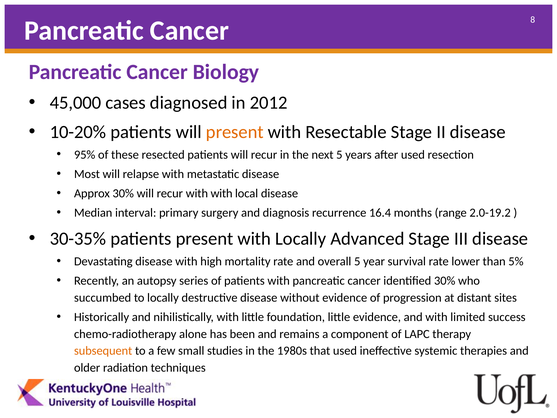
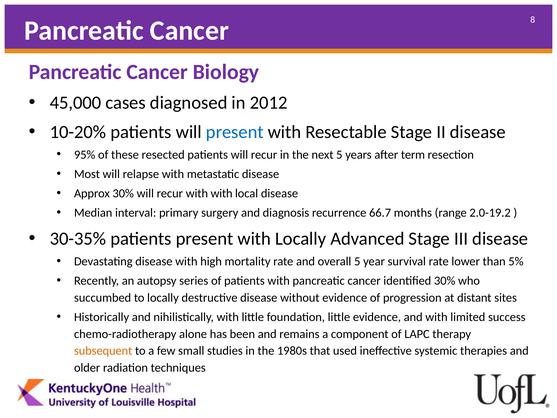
present at (235, 132) colour: orange -> blue
after used: used -> term
16.4: 16.4 -> 66.7
